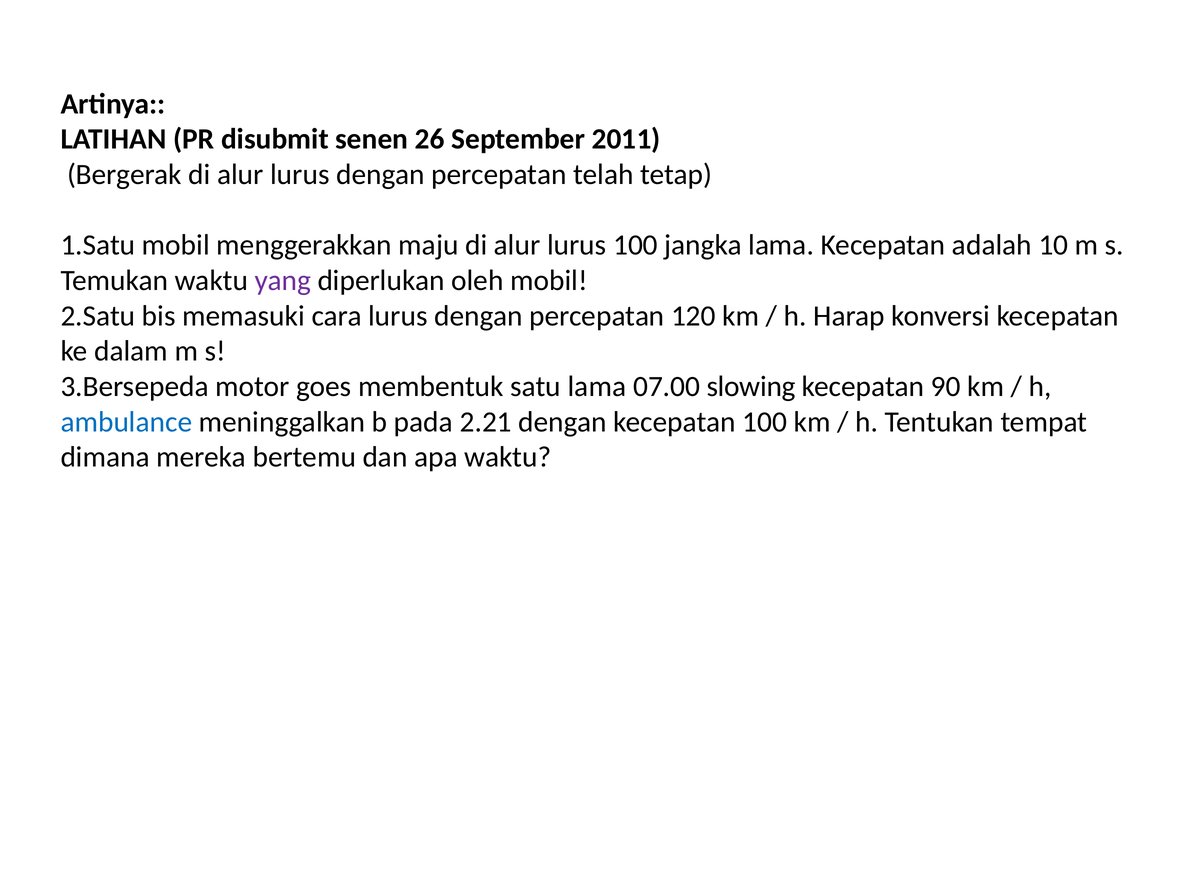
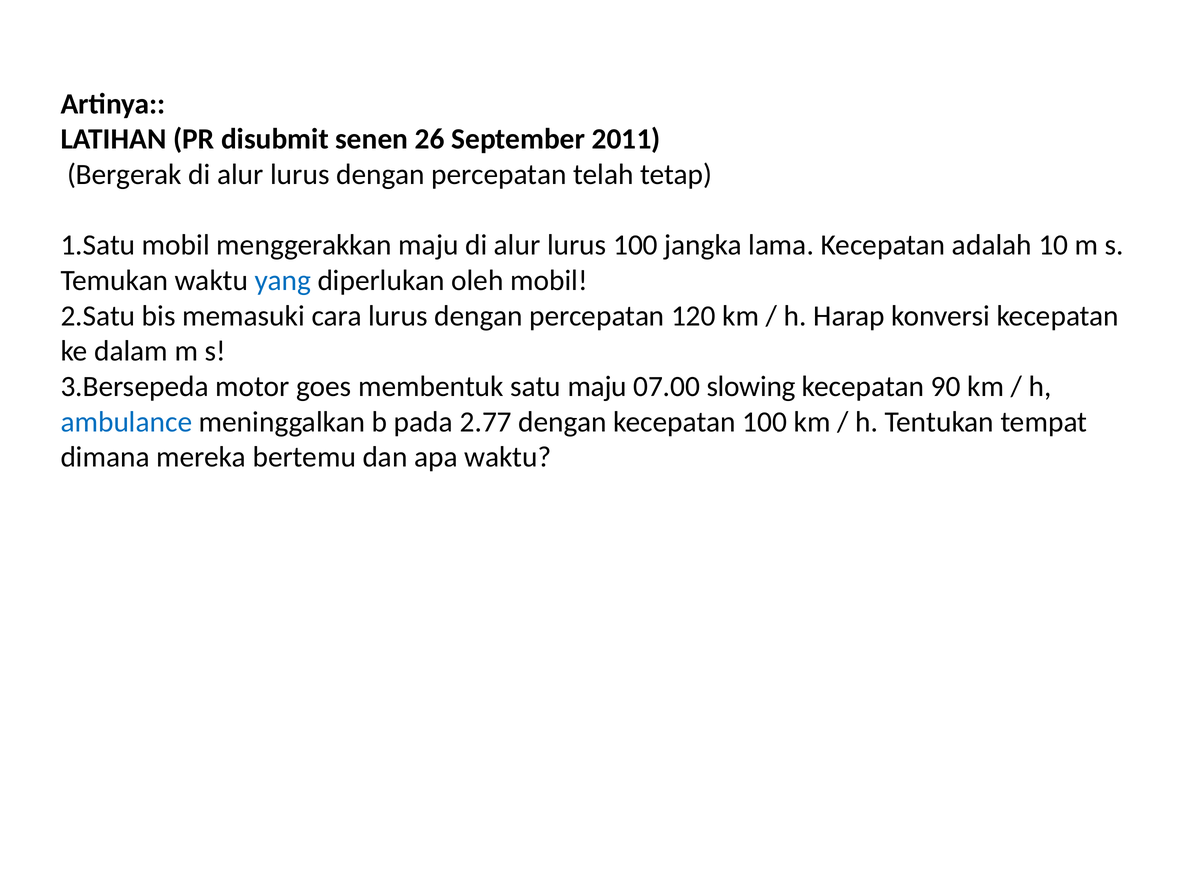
yang colour: purple -> blue
satu lama: lama -> maju
2.21: 2.21 -> 2.77
